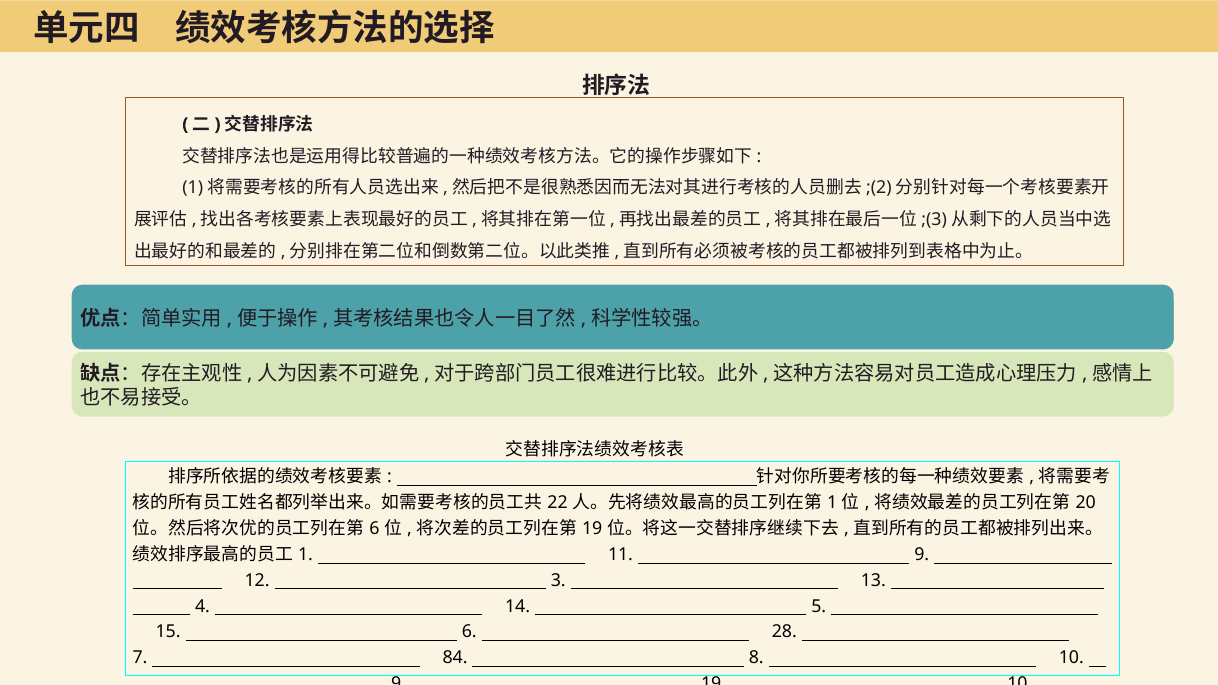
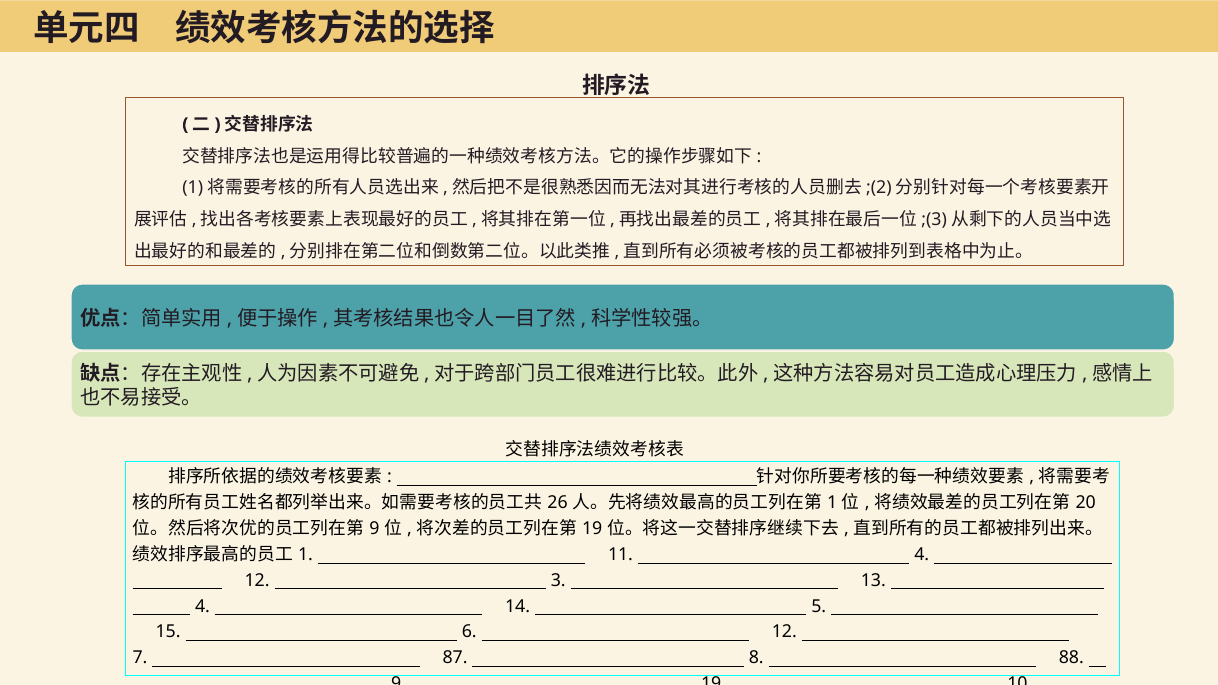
22: 22 -> 26
6 at (374, 529): 6 -> 9
11 9: 9 -> 4
6 28: 28 -> 12
84: 84 -> 87
8 10: 10 -> 88
